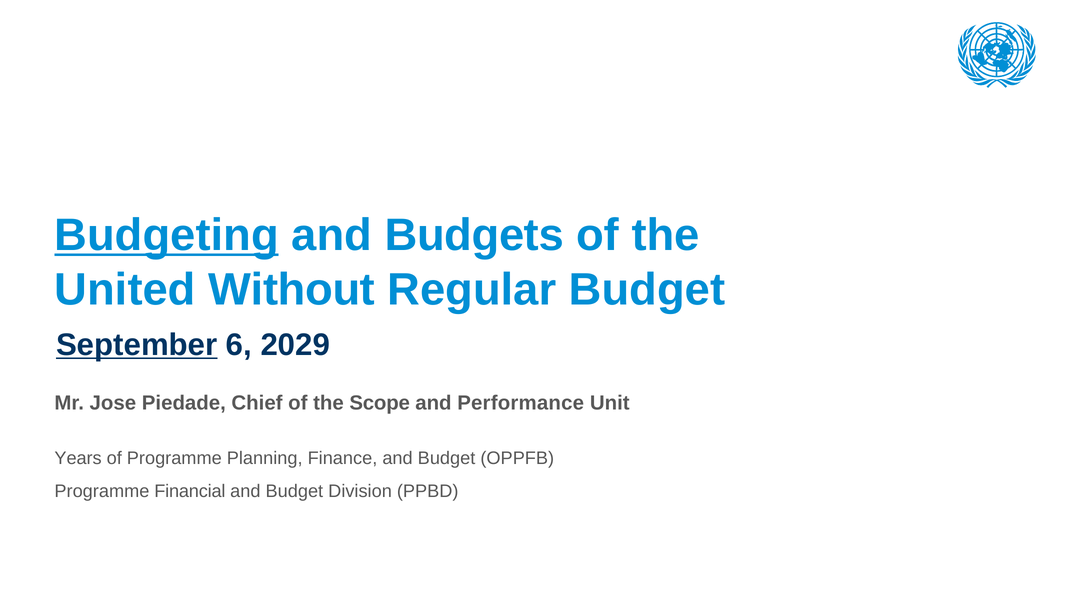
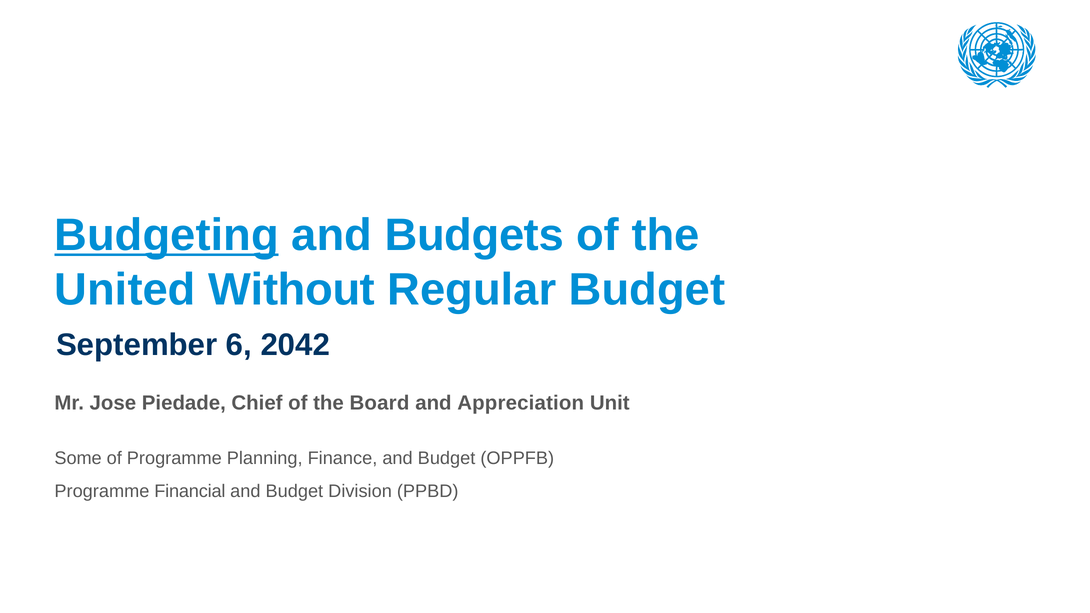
September underline: present -> none
2029: 2029 -> 2042
Scope: Scope -> Board
Performance: Performance -> Appreciation
Years: Years -> Some
